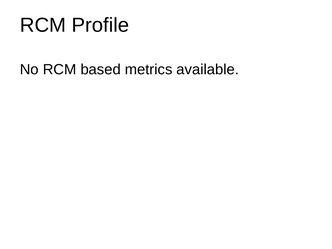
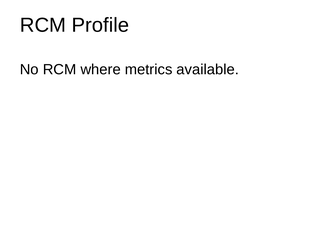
based: based -> where
